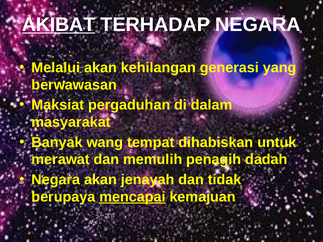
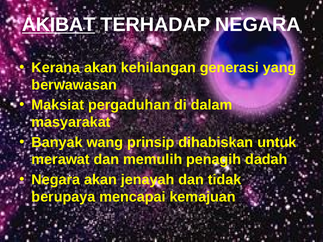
Melalui: Melalui -> Kerana
tempat: tempat -> prinsip
mencapai underline: present -> none
